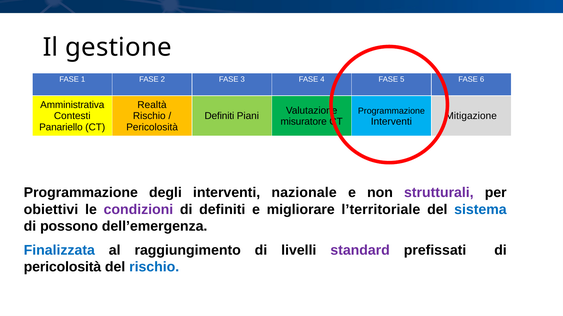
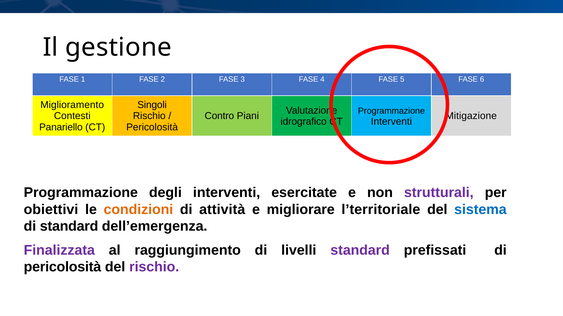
Amministrativa: Amministrativa -> Miglioramento
Realtà: Realtà -> Singoli
Definiti at (219, 116): Definiti -> Contro
misuratore: misuratore -> idrografico
nazionale: nazionale -> esercitate
condizioni colour: purple -> orange
di definiti: definiti -> attività
di possono: possono -> standard
Finalizzata colour: blue -> purple
rischio at (154, 268) colour: blue -> purple
